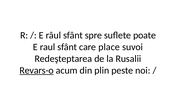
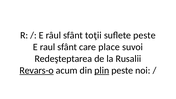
spre: spre -> toţii
suflete poate: poate -> peste
plin underline: none -> present
